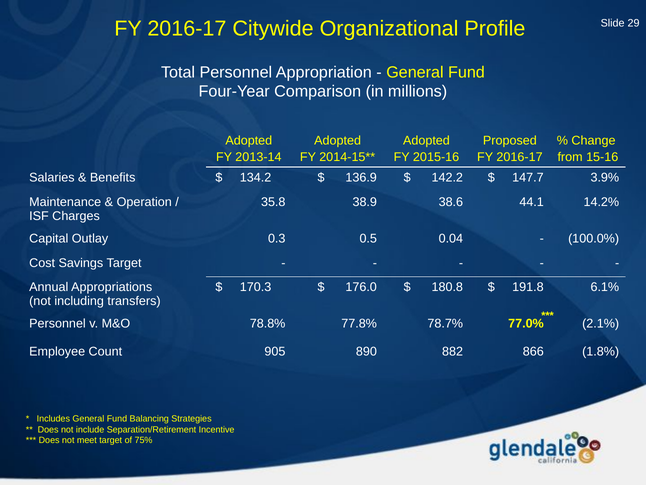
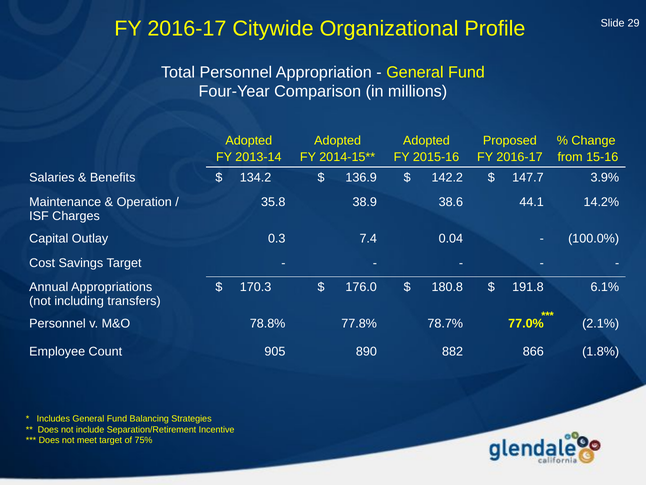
0.5: 0.5 -> 7.4
